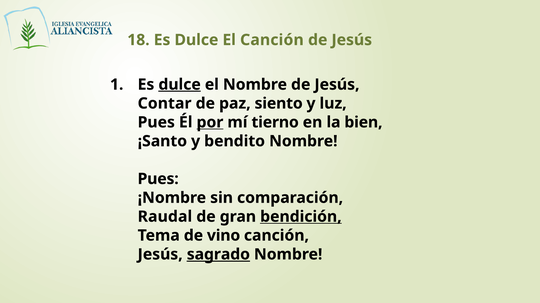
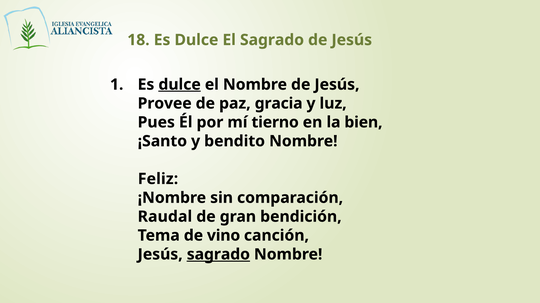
El Canción: Canción -> Sagrado
Contar: Contar -> Provee
siento: siento -> gracia
por underline: present -> none
Pues at (158, 179): Pues -> Feliz
bendición underline: present -> none
